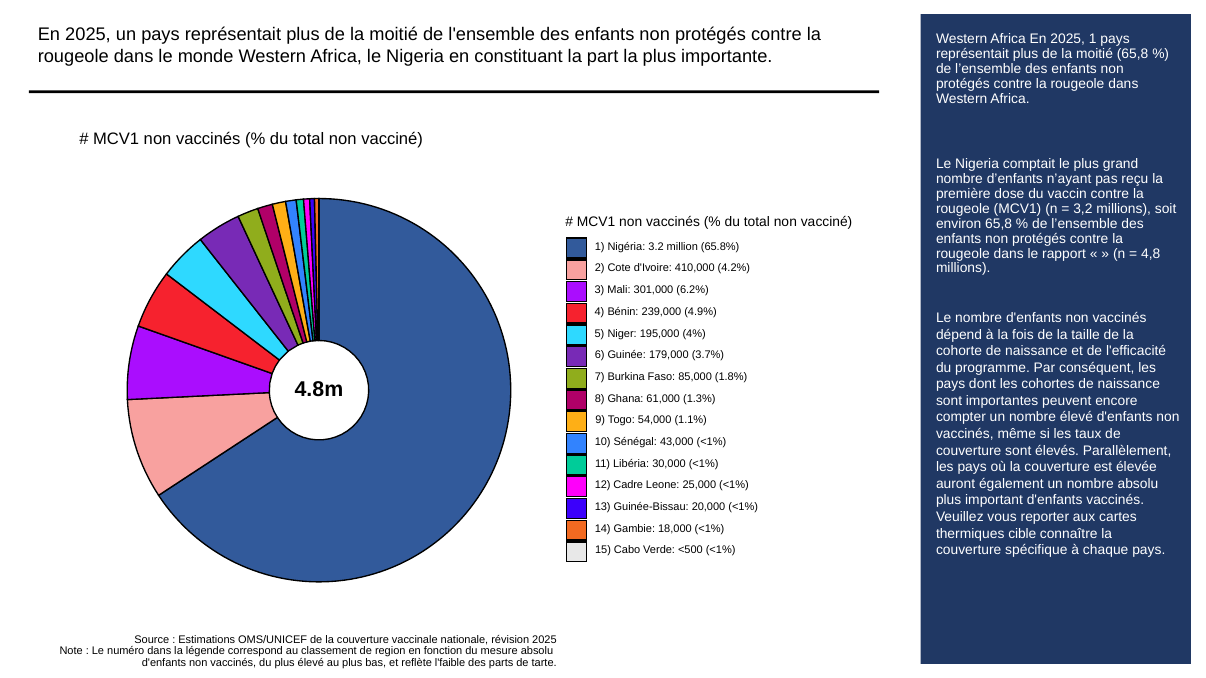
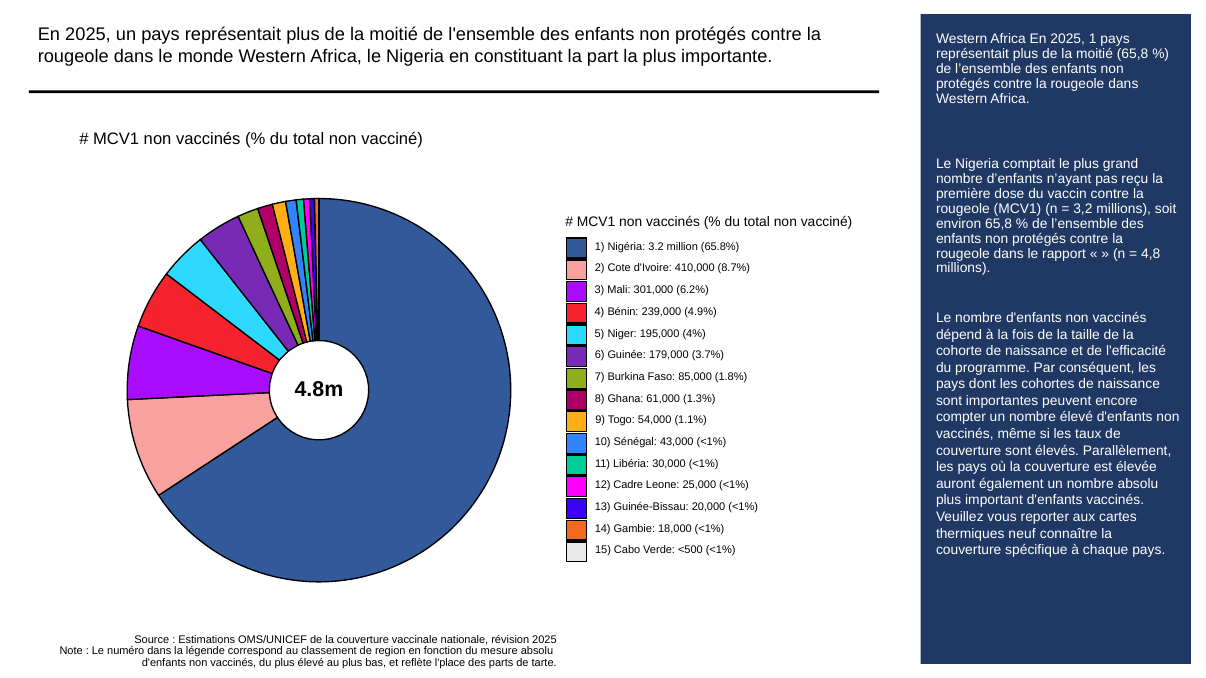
4.2%: 4.2% -> 8.7%
cible: cible -> neuf
l'faible: l'faible -> l'place
